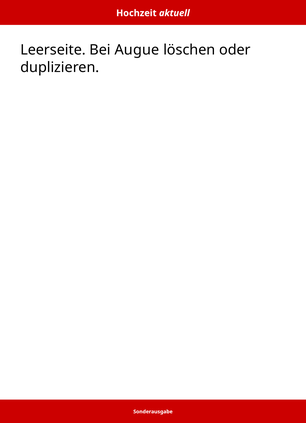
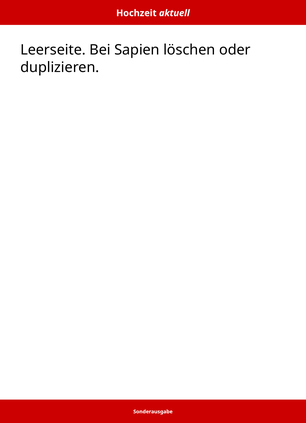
Augue: Augue -> Sapien
